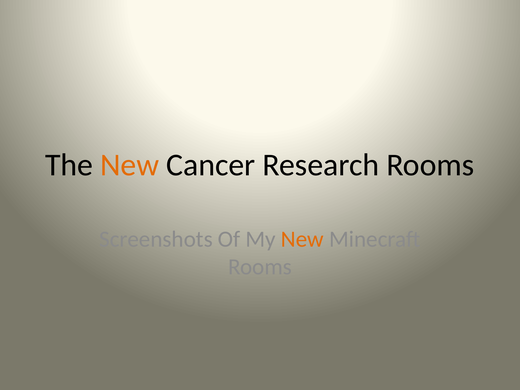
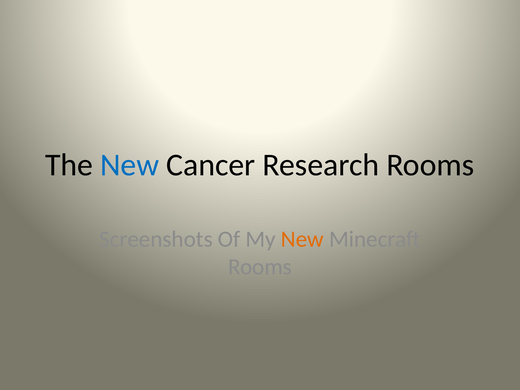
New at (130, 165) colour: orange -> blue
